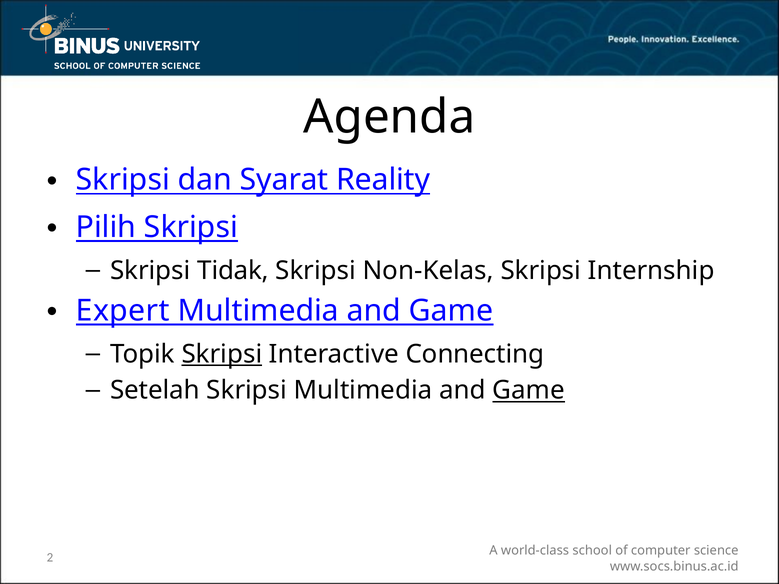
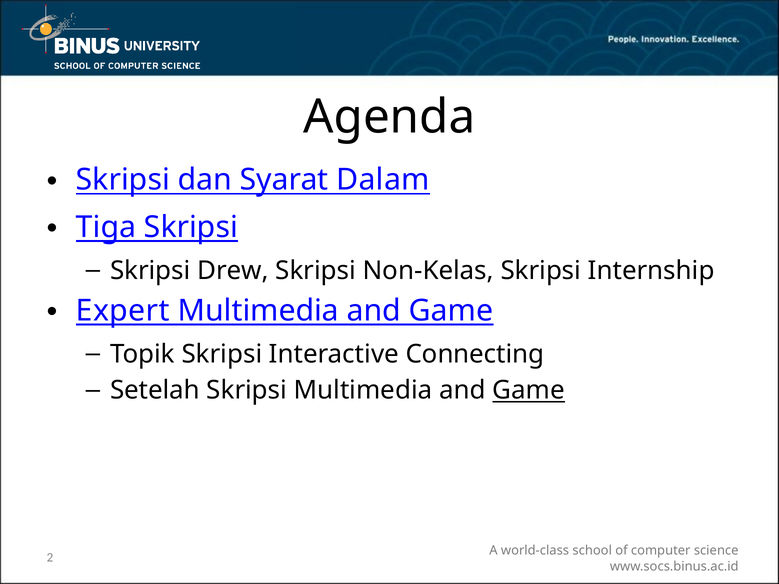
Reality: Reality -> Dalam
Pilih: Pilih -> Tiga
Tidak: Tidak -> Drew
Skripsi at (222, 354) underline: present -> none
